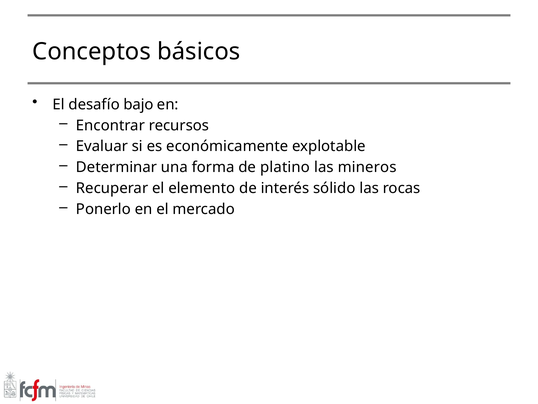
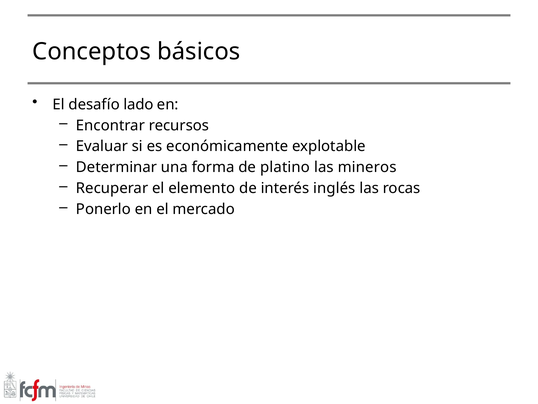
bajo: bajo -> lado
sólido: sólido -> inglés
